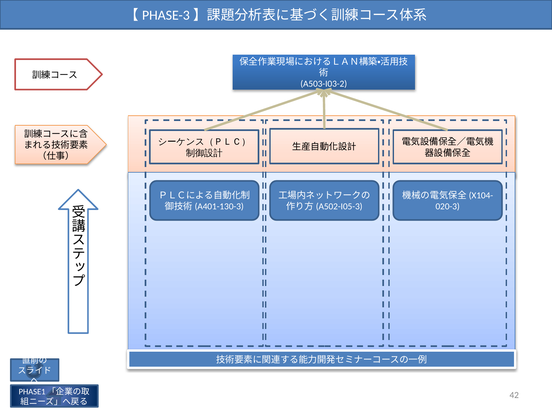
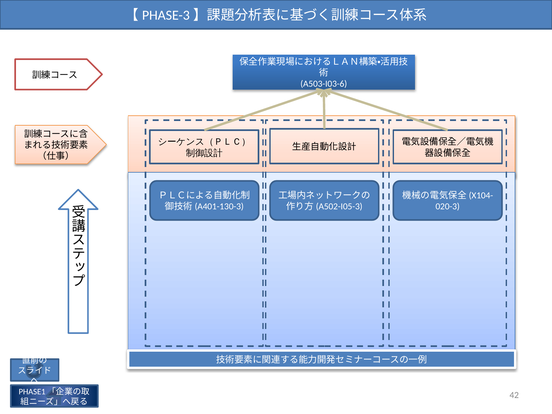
A503-I03-2: A503-I03-2 -> A503-I03-6
